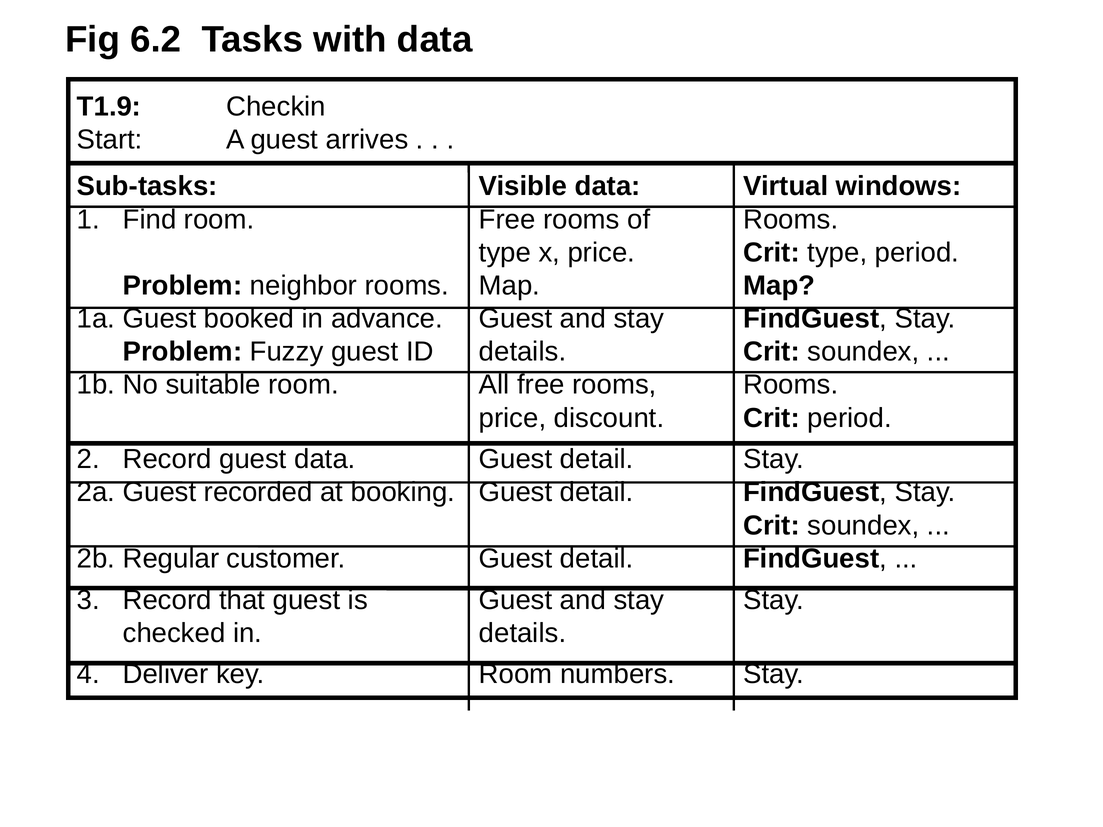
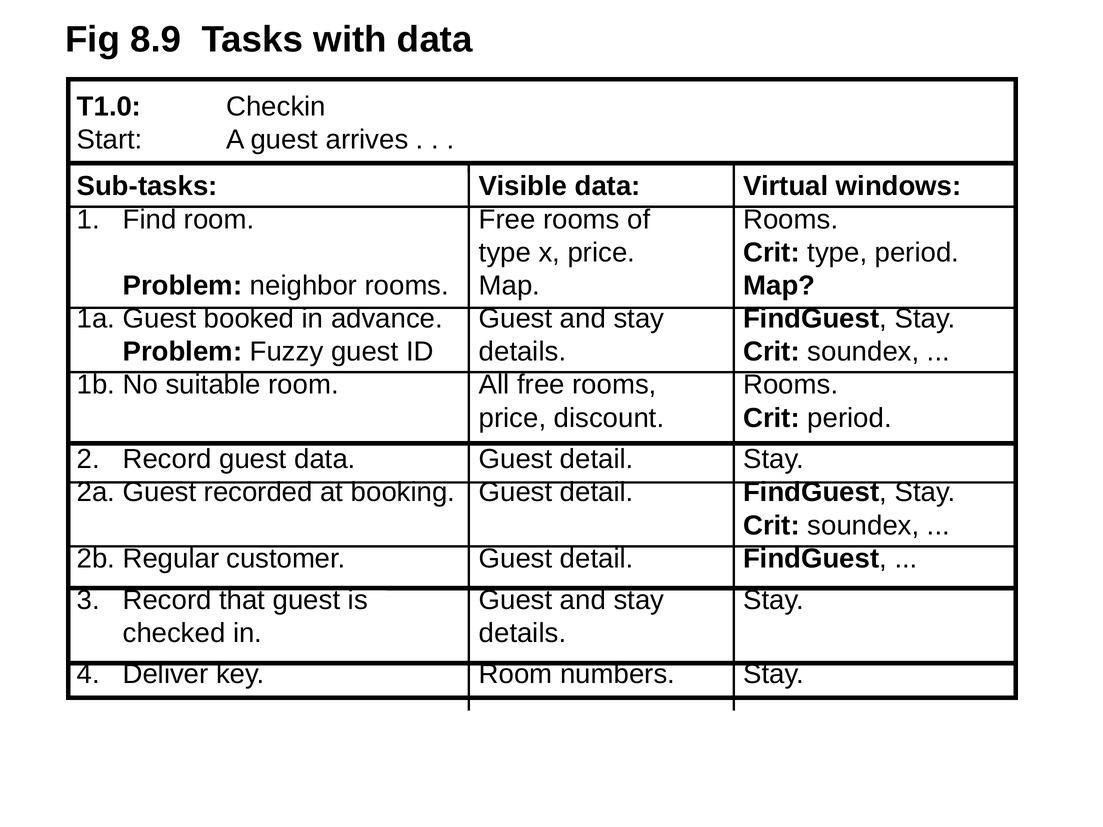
6.2: 6.2 -> 8.9
T1.9: T1.9 -> T1.0
